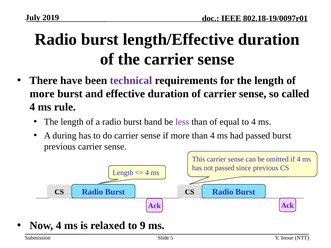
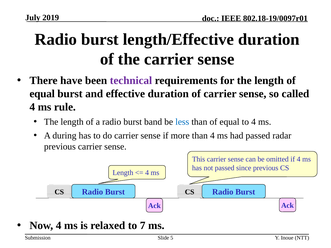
more at (42, 94): more -> equal
less colour: purple -> blue
passed burst: burst -> radar
9: 9 -> 7
